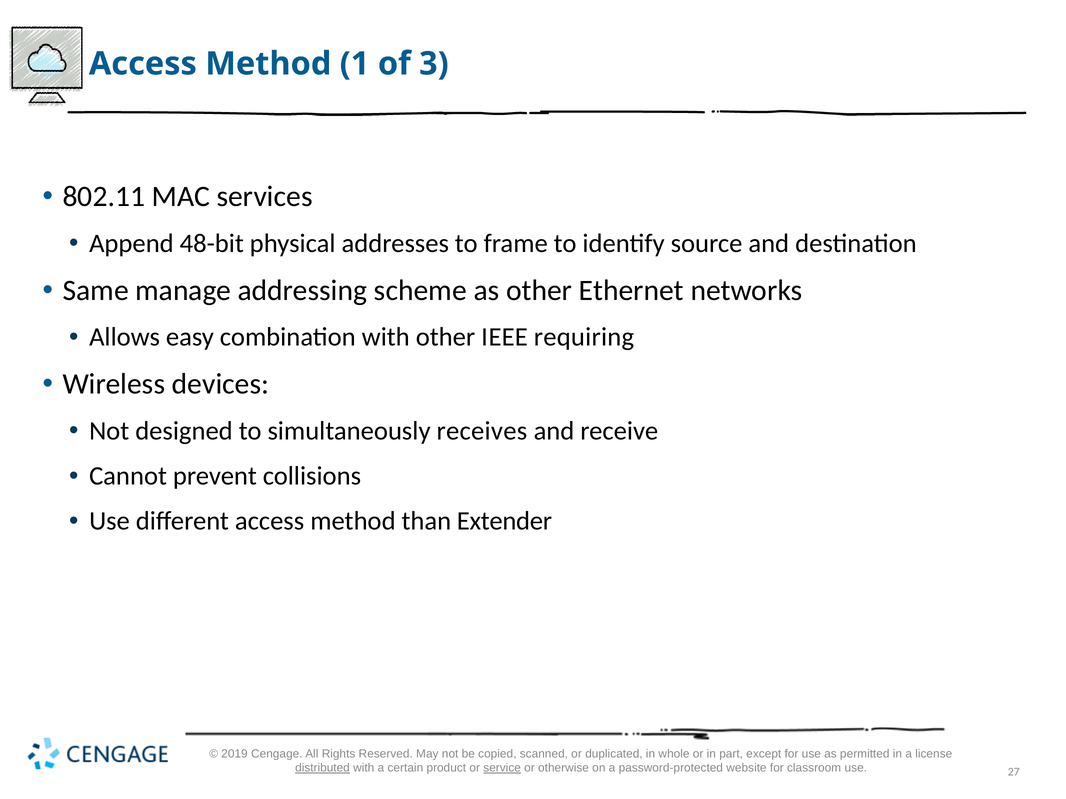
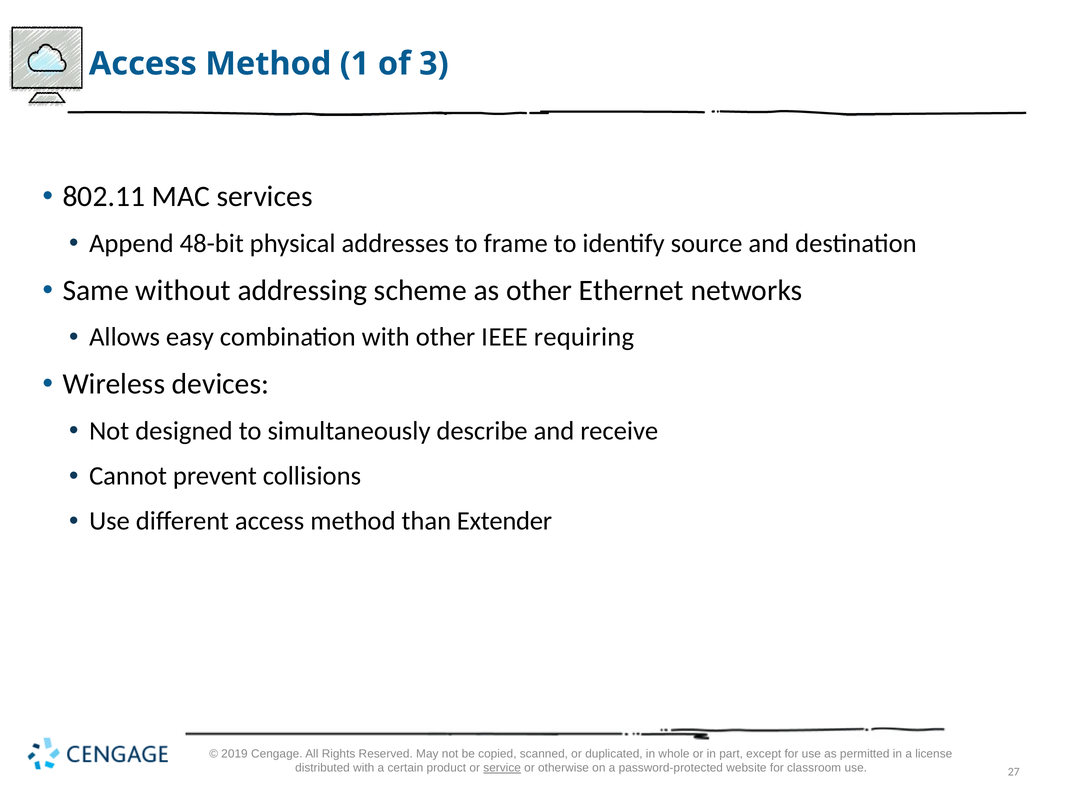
manage: manage -> without
receives: receives -> describe
distributed underline: present -> none
